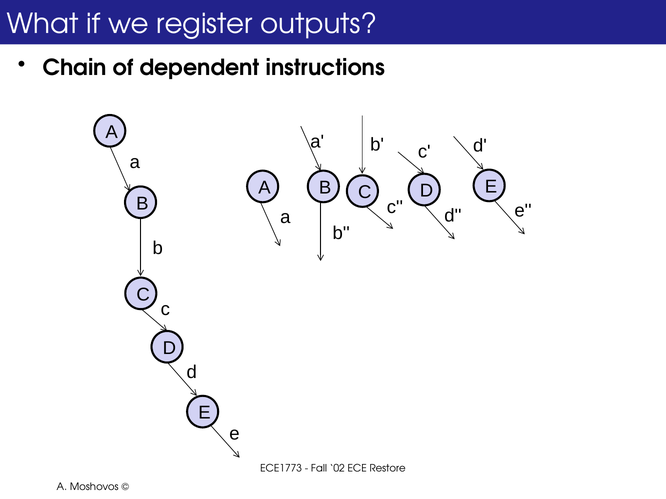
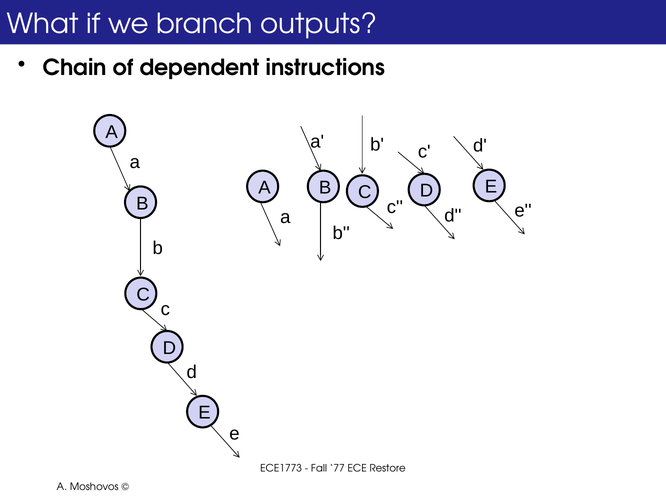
register: register -> branch
02: 02 -> 77
